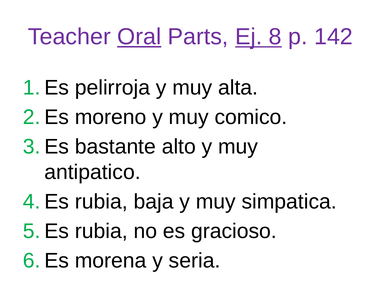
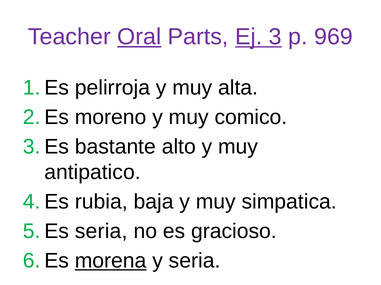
8: 8 -> 3
142: 142 -> 969
rubia at (101, 232): rubia -> seria
morena underline: none -> present
